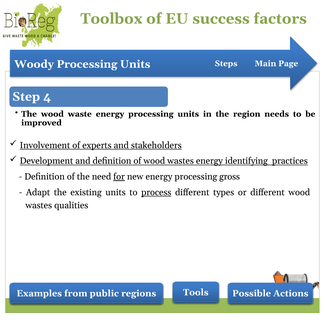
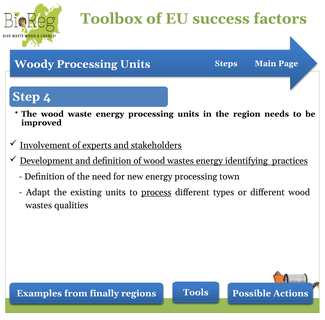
for underline: present -> none
gross: gross -> town
public: public -> finally
